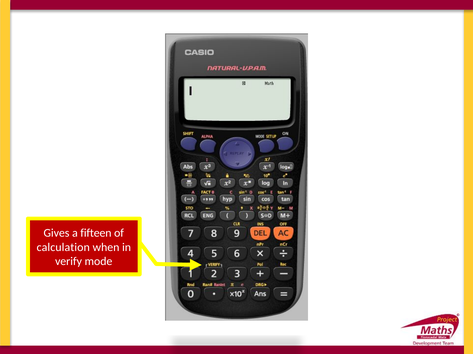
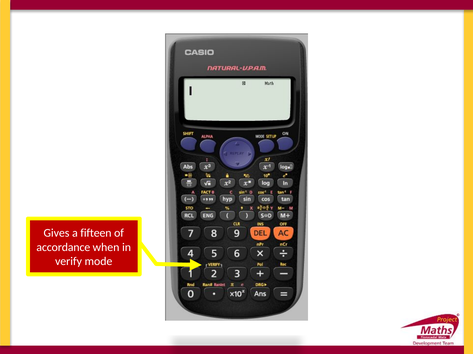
calculation: calculation -> accordance
